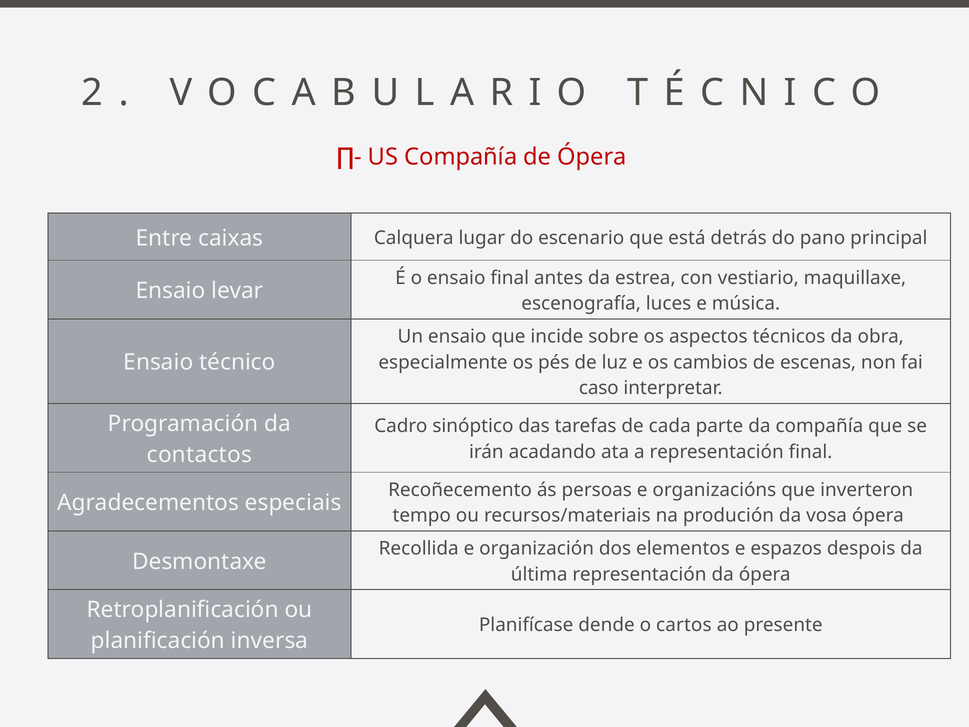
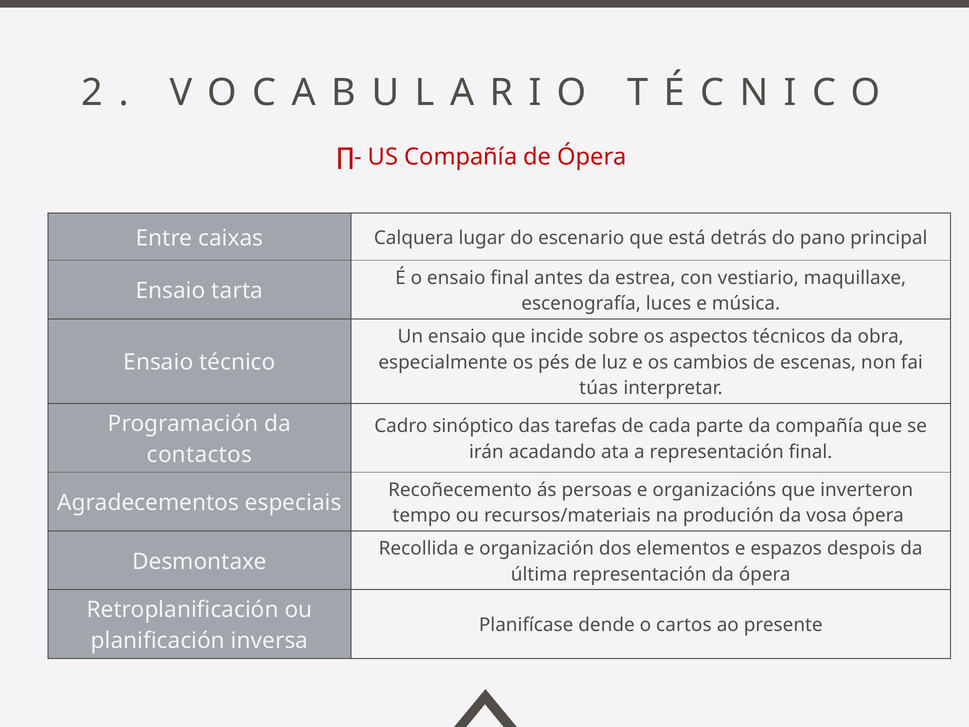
levar: levar -> tarta
caso: caso -> túas
